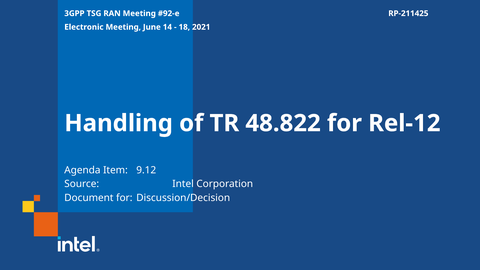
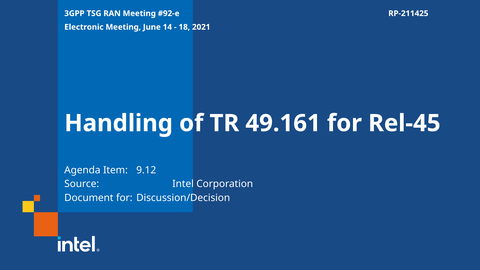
48.822: 48.822 -> 49.161
Rel-12: Rel-12 -> Rel-45
